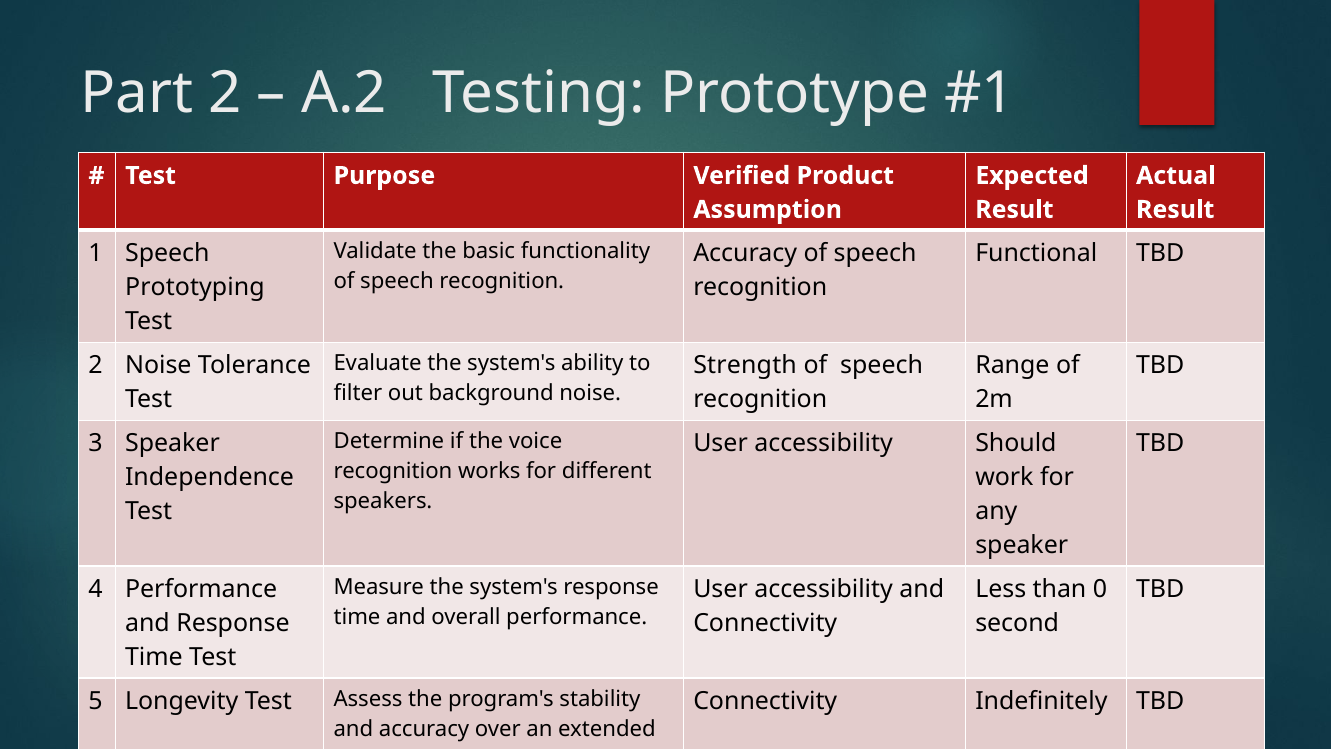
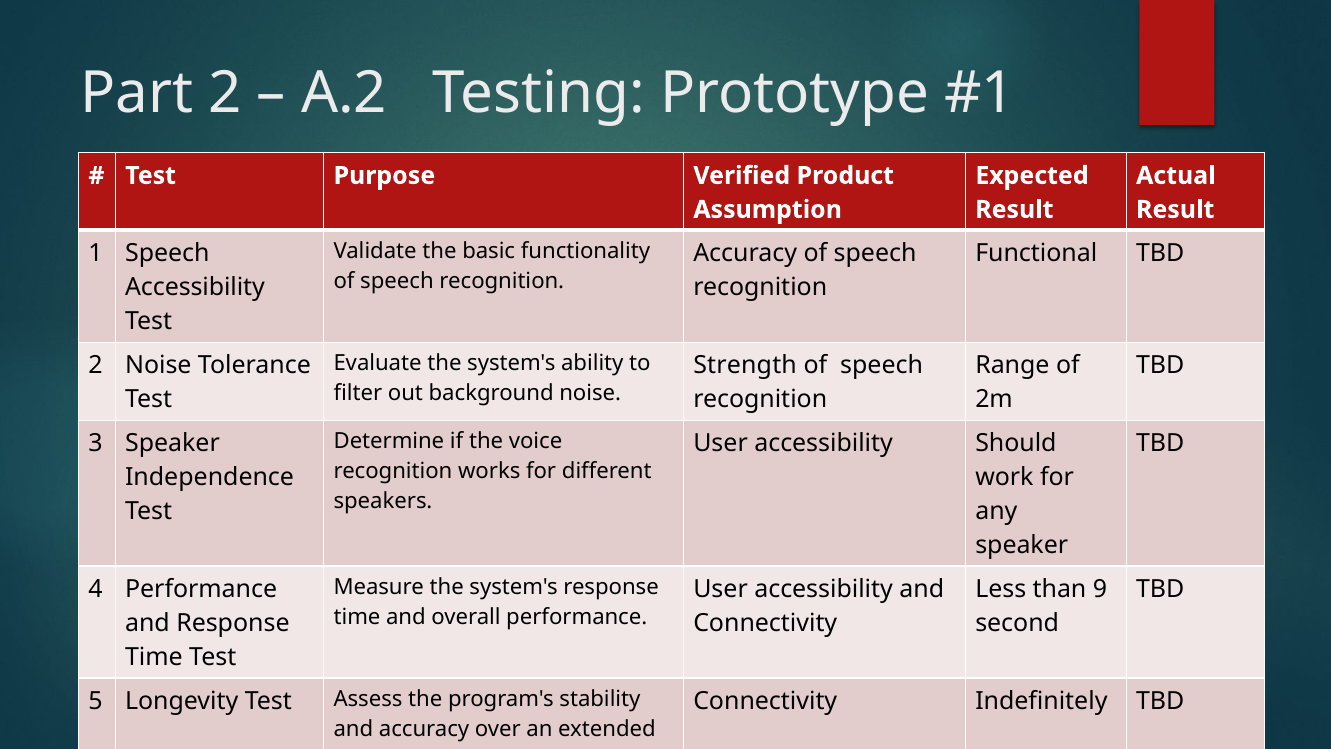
Prototyping at (195, 287): Prototyping -> Accessibility
0: 0 -> 9
